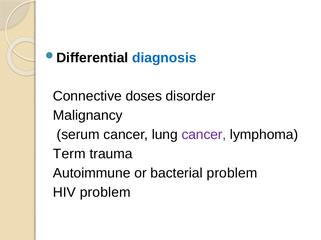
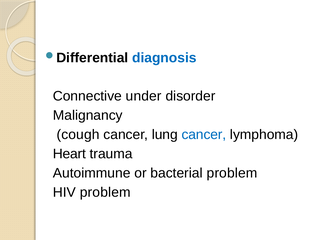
doses: doses -> under
serum: serum -> cough
cancer at (204, 135) colour: purple -> blue
Term: Term -> Heart
